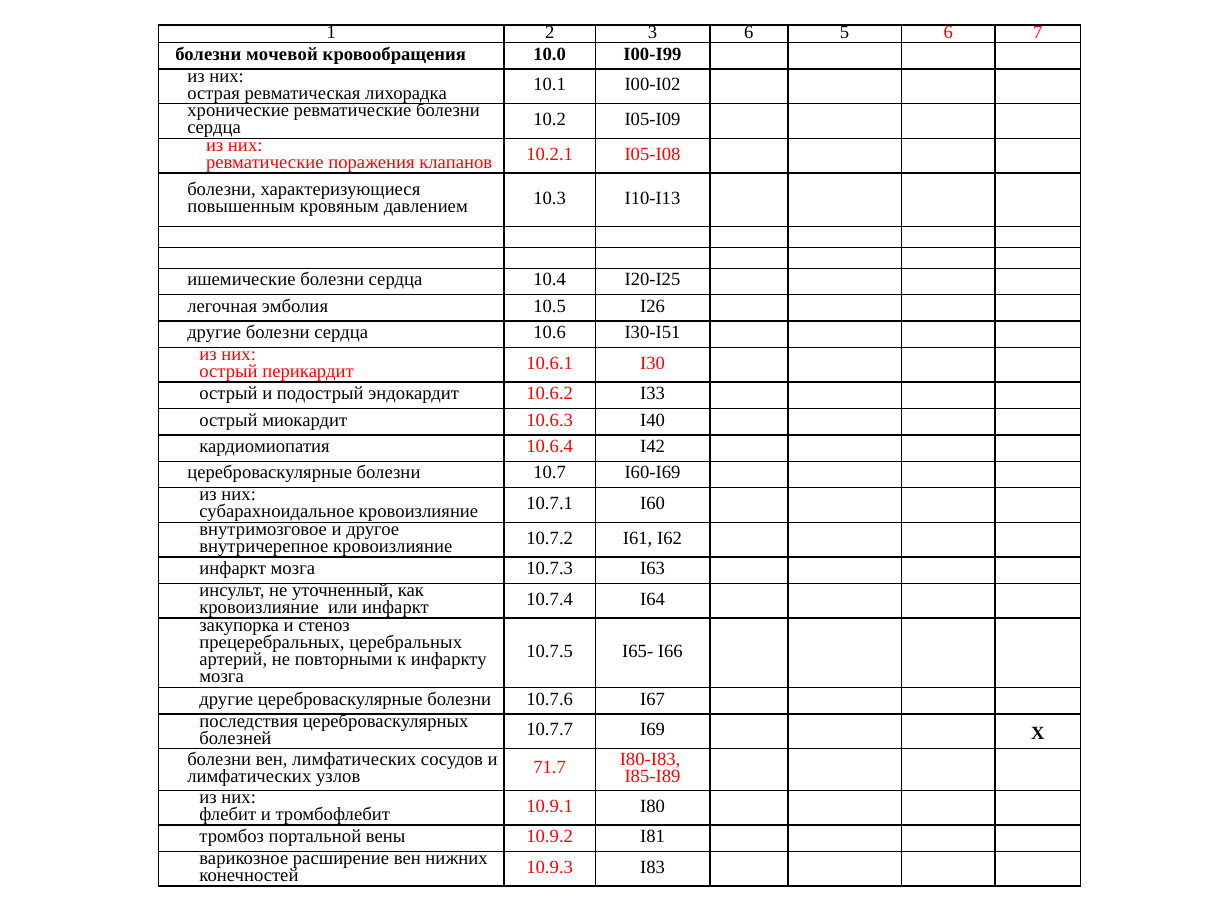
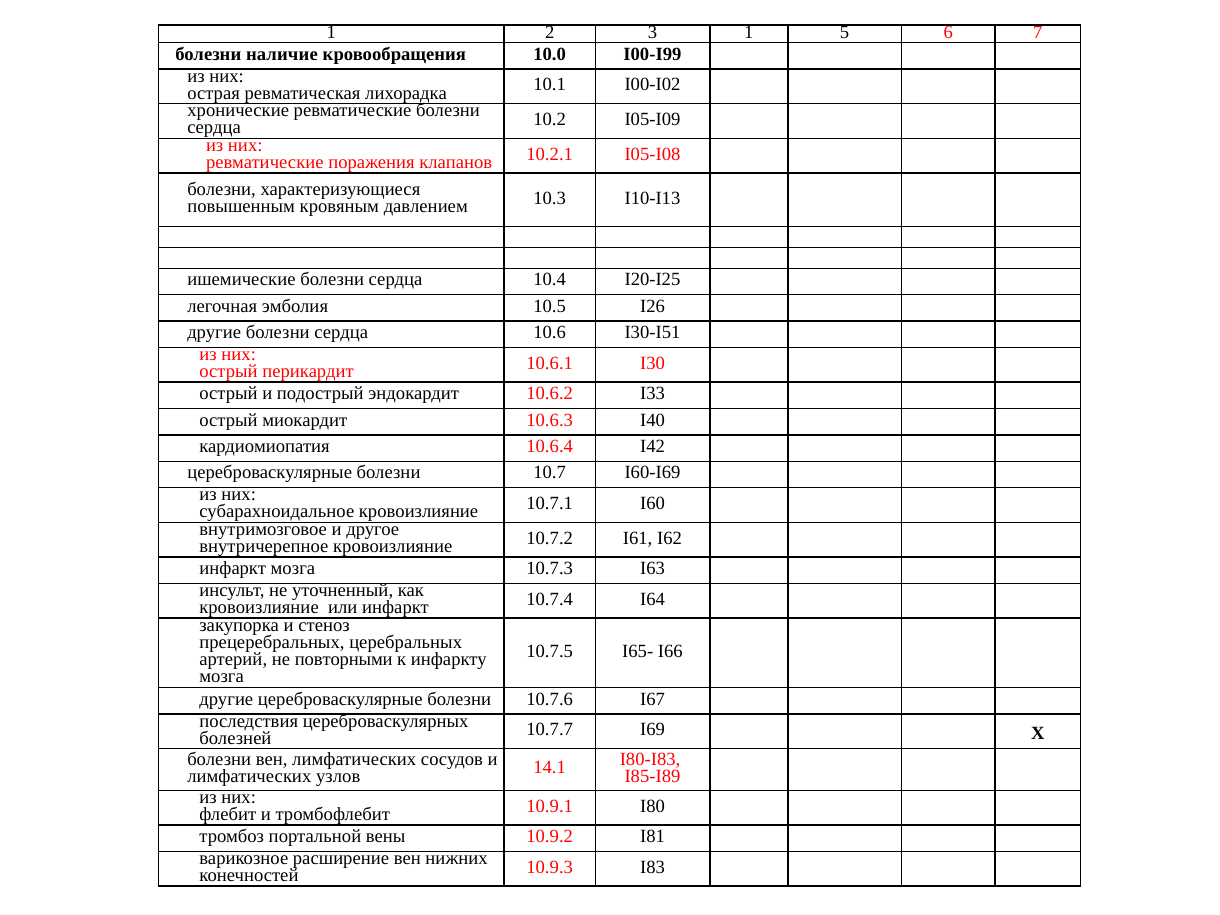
3 6: 6 -> 1
мочевой: мочевой -> наличие
71.7: 71.7 -> 14.1
